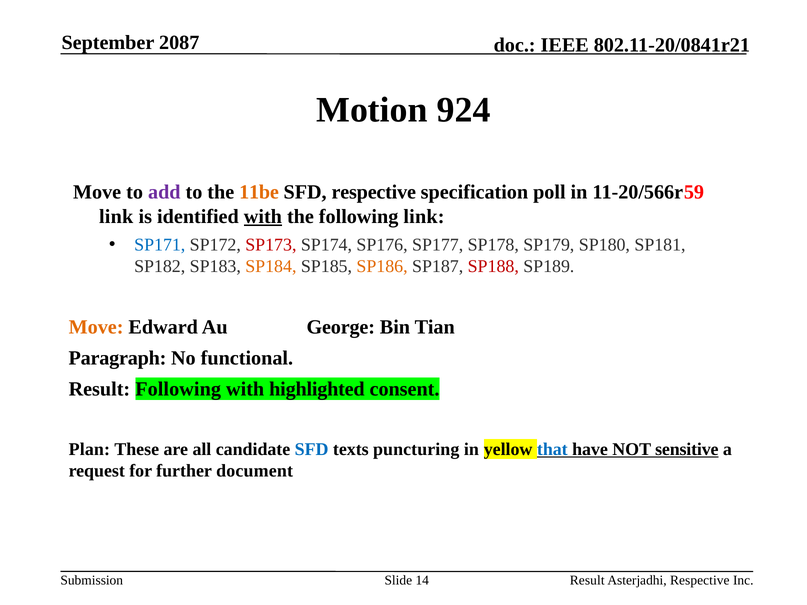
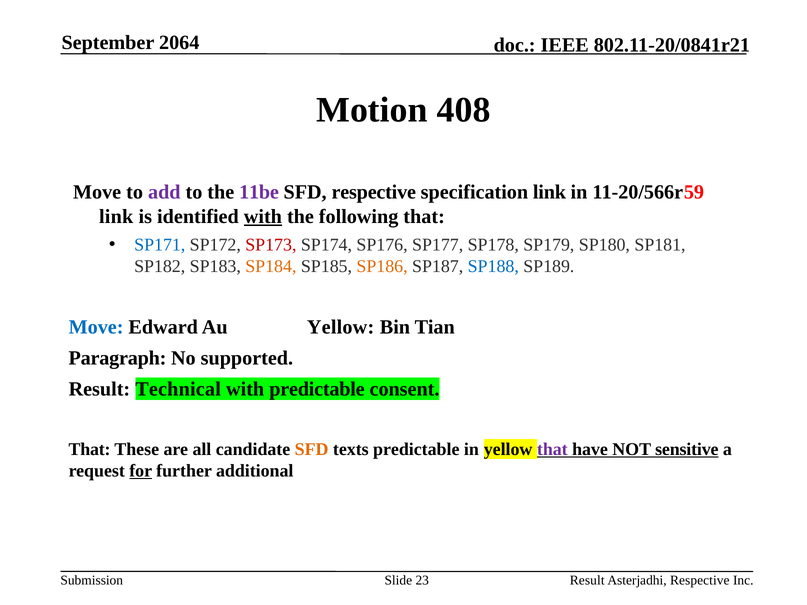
2087: 2087 -> 2064
924: 924 -> 408
11be colour: orange -> purple
specification poll: poll -> link
following link: link -> that
SP188 colour: red -> blue
Move at (96, 327) colour: orange -> blue
Au George: George -> Yellow
functional: functional -> supported
Result Following: Following -> Technical
with highlighted: highlighted -> predictable
Plan at (89, 449): Plan -> That
SFD at (312, 449) colour: blue -> orange
texts puncturing: puncturing -> predictable
that at (552, 449) colour: blue -> purple
for underline: none -> present
document: document -> additional
14: 14 -> 23
